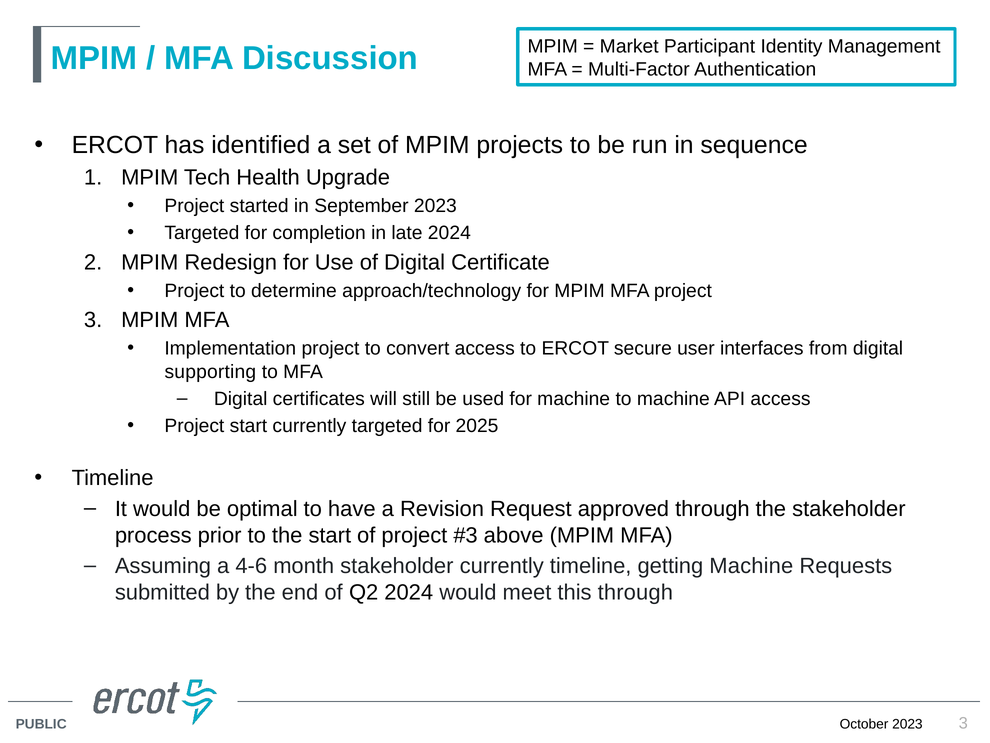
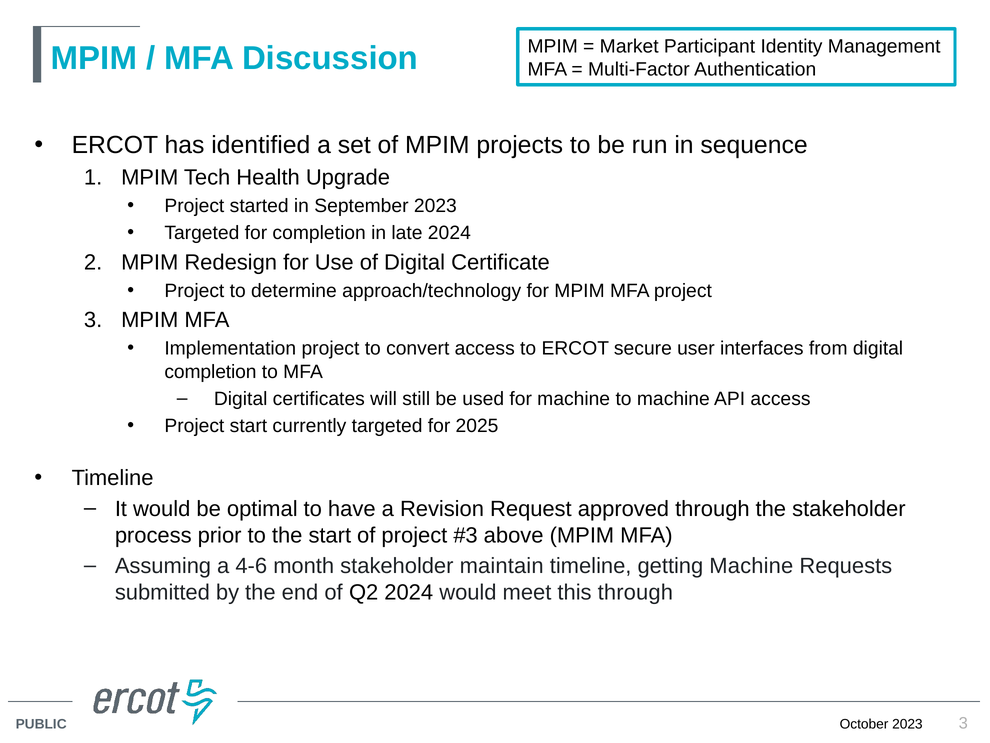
supporting at (210, 371): supporting -> completion
stakeholder currently: currently -> maintain
